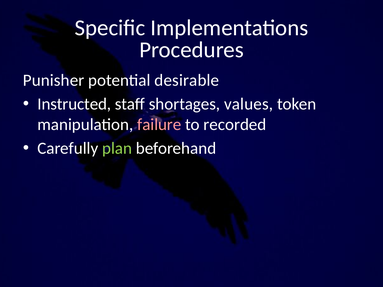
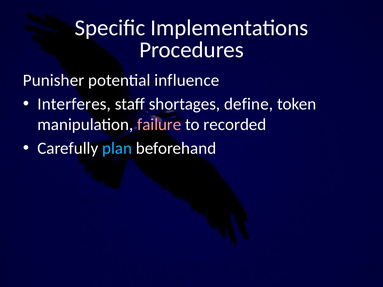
desirable: desirable -> influence
Instructed: Instructed -> Interferes
values: values -> define
plan colour: light green -> light blue
